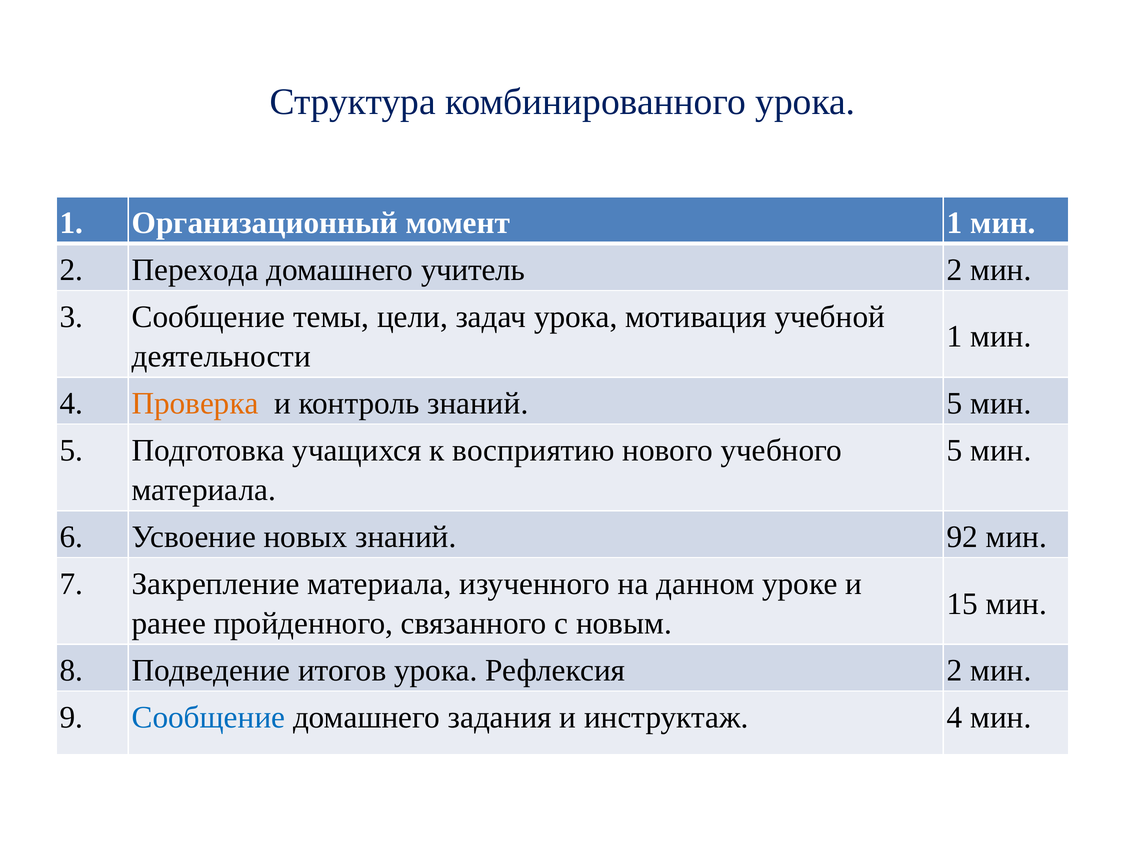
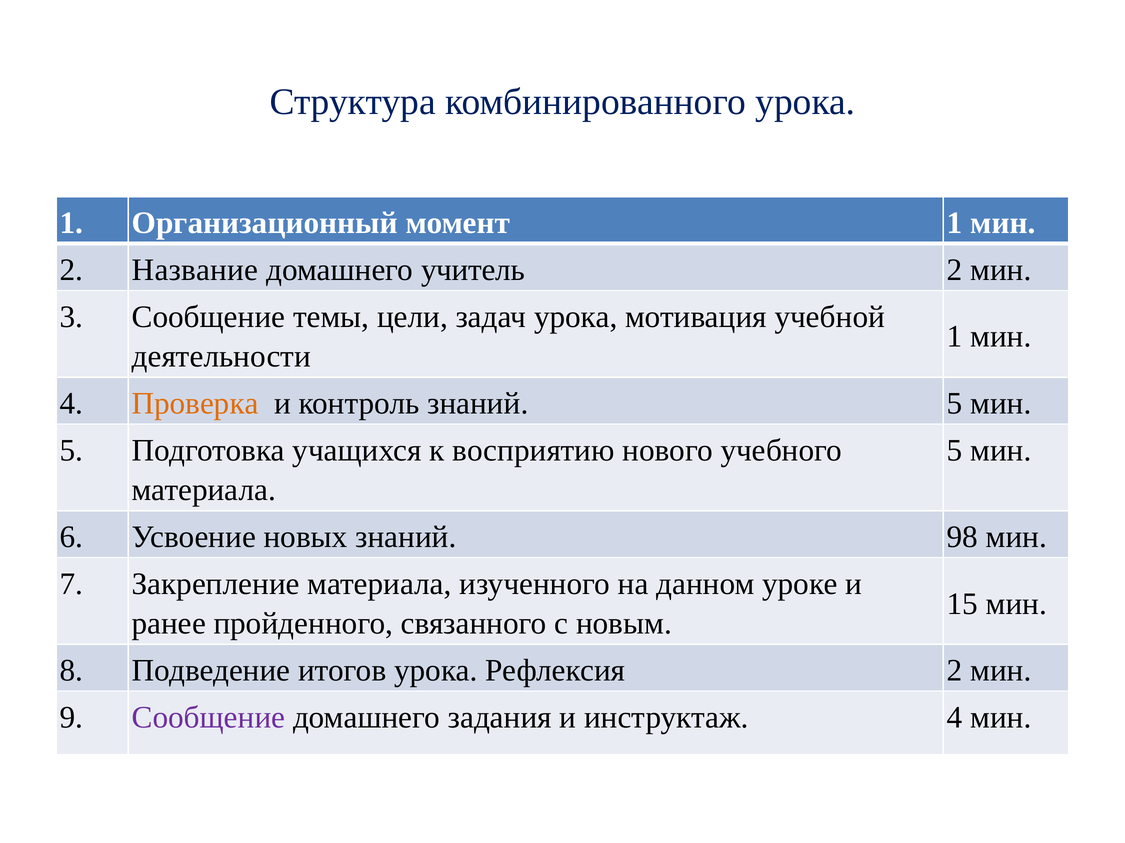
Перехода: Перехода -> Название
92: 92 -> 98
Сообщение at (209, 718) colour: blue -> purple
